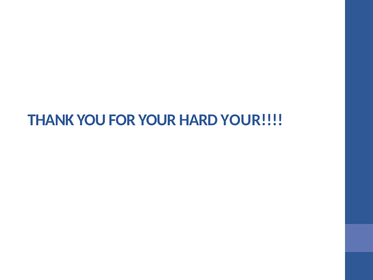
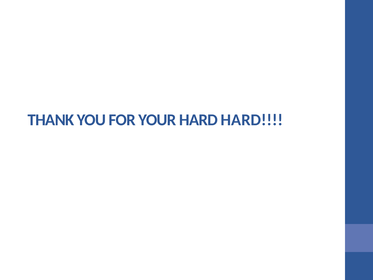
HARD YOUR: YOUR -> HARD
